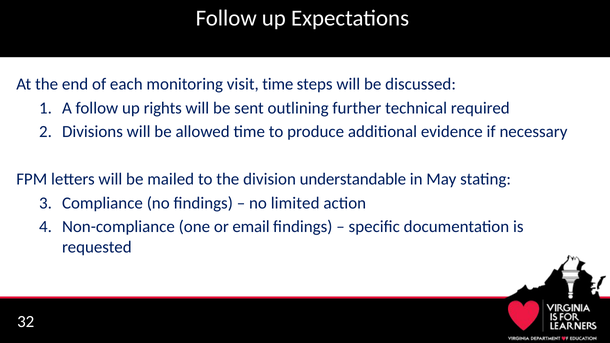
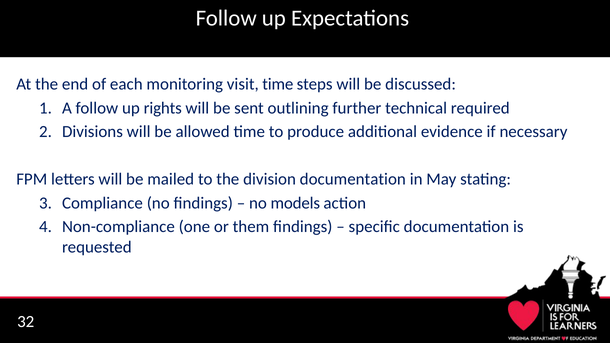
division understandable: understandable -> documentation
limited: limited -> models
email: email -> them
